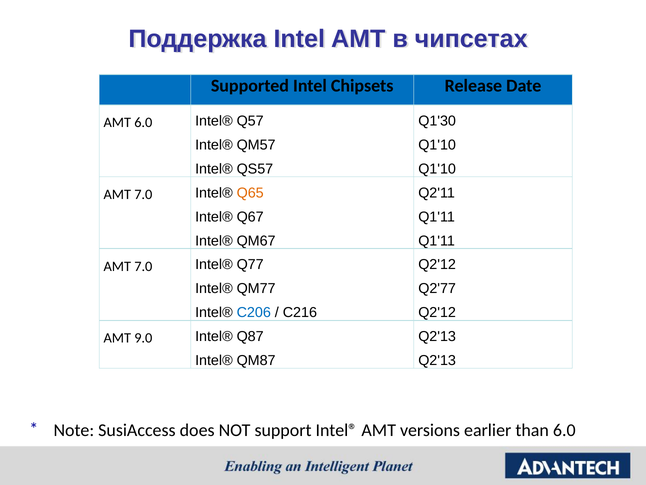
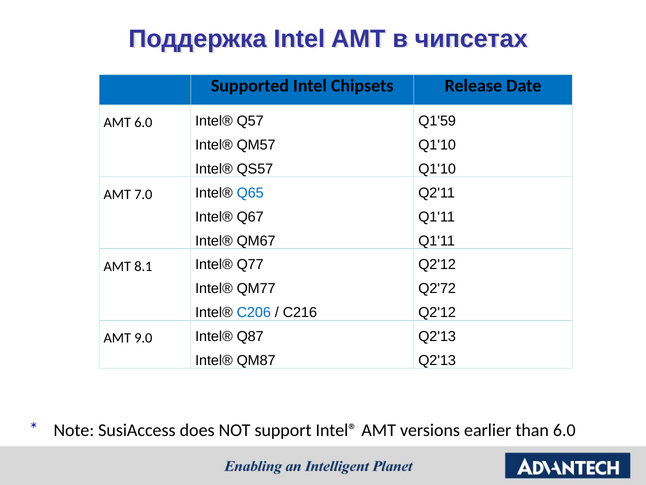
Q1'30: Q1'30 -> Q1'59
Q65 colour: orange -> blue
7.0 at (143, 266): 7.0 -> 8.1
Q2'77: Q2'77 -> Q2'72
